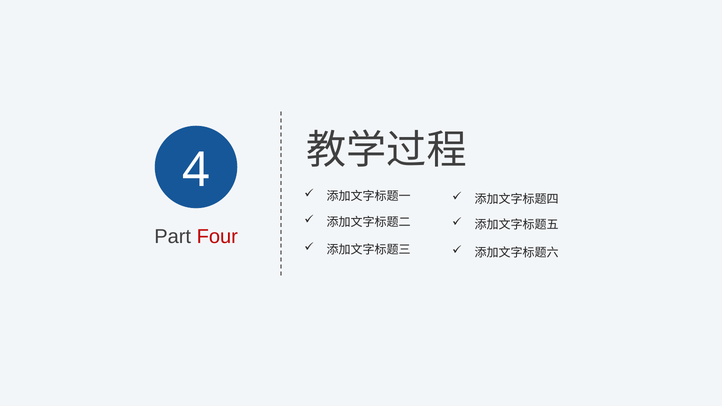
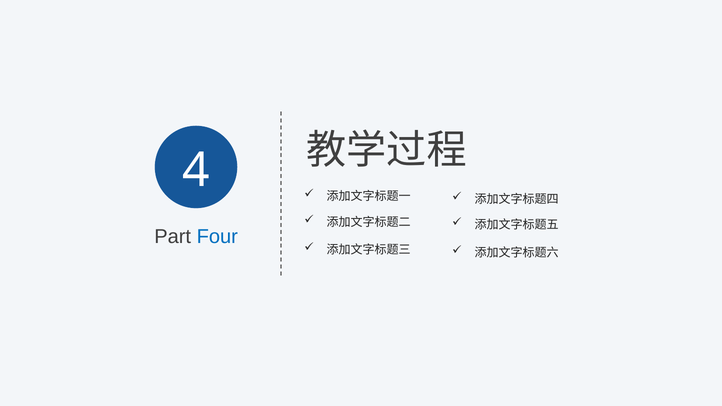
Four colour: red -> blue
